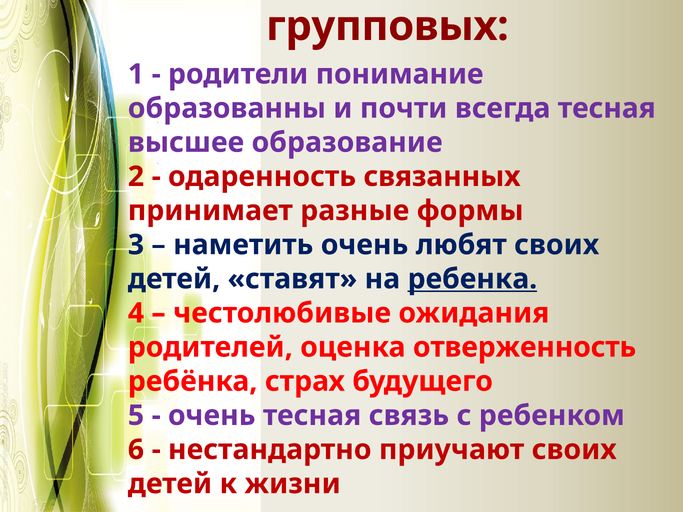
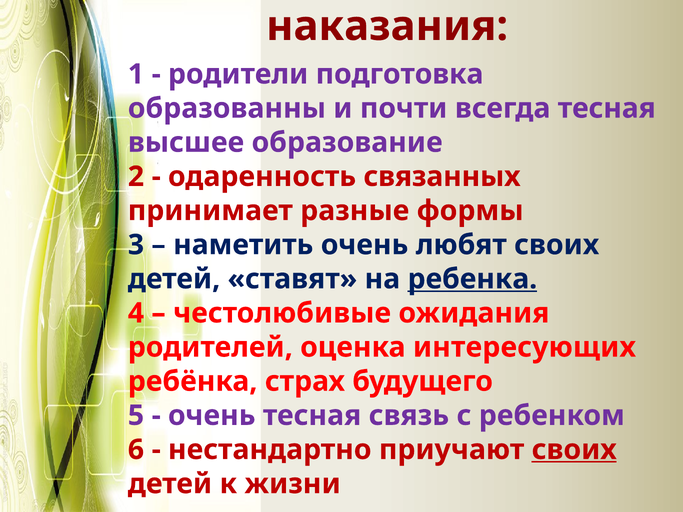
групповых: групповых -> наказания
понимание: понимание -> подготовка
отверженность: отверженность -> интересующих
своих at (574, 450) underline: none -> present
